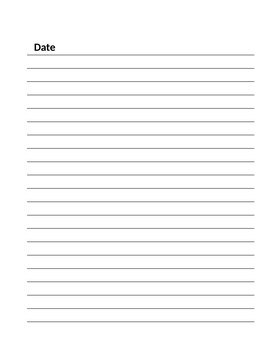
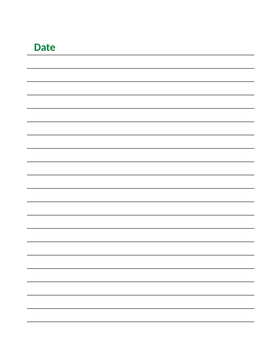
Date colour: black -> green
